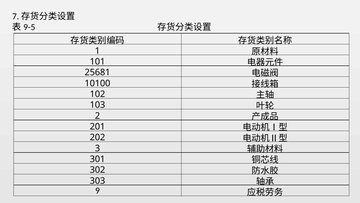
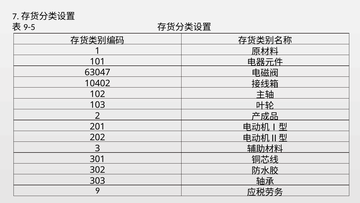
25681: 25681 -> 63047
10100: 10100 -> 10402
